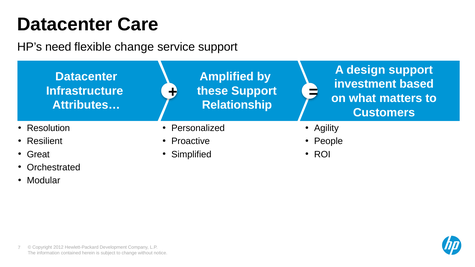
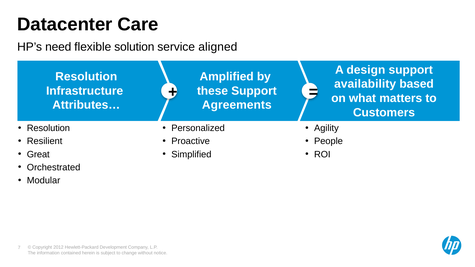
flexible change: change -> solution
service support: support -> aligned
Datacenter at (86, 77): Datacenter -> Resolution
investment: investment -> availability
Relationship: Relationship -> Agreements
